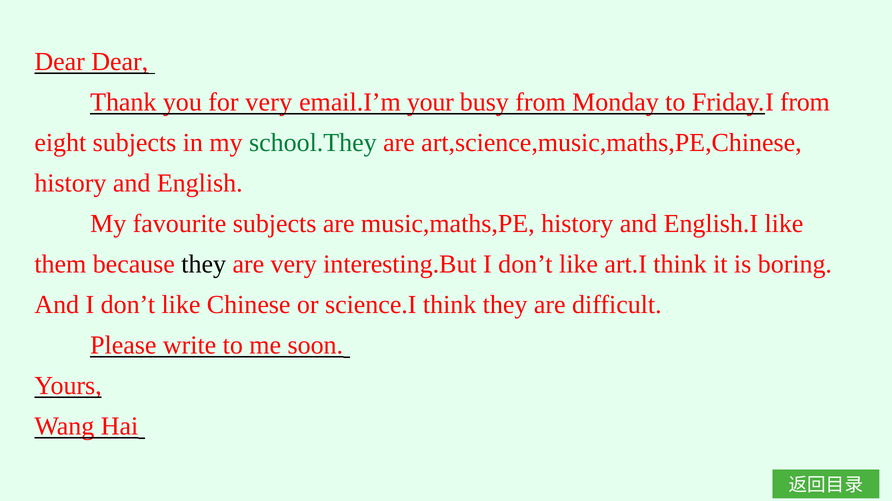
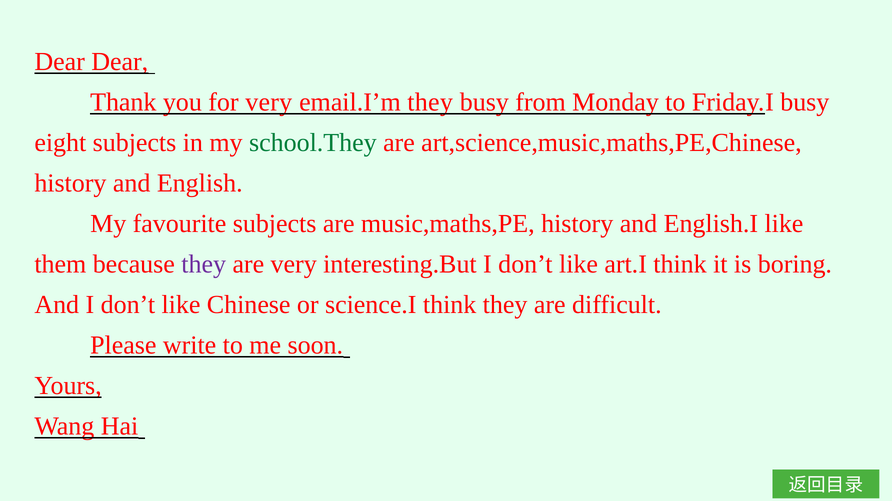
email.I’m your: your -> they
Friday.I from: from -> busy
they at (204, 265) colour: black -> purple
